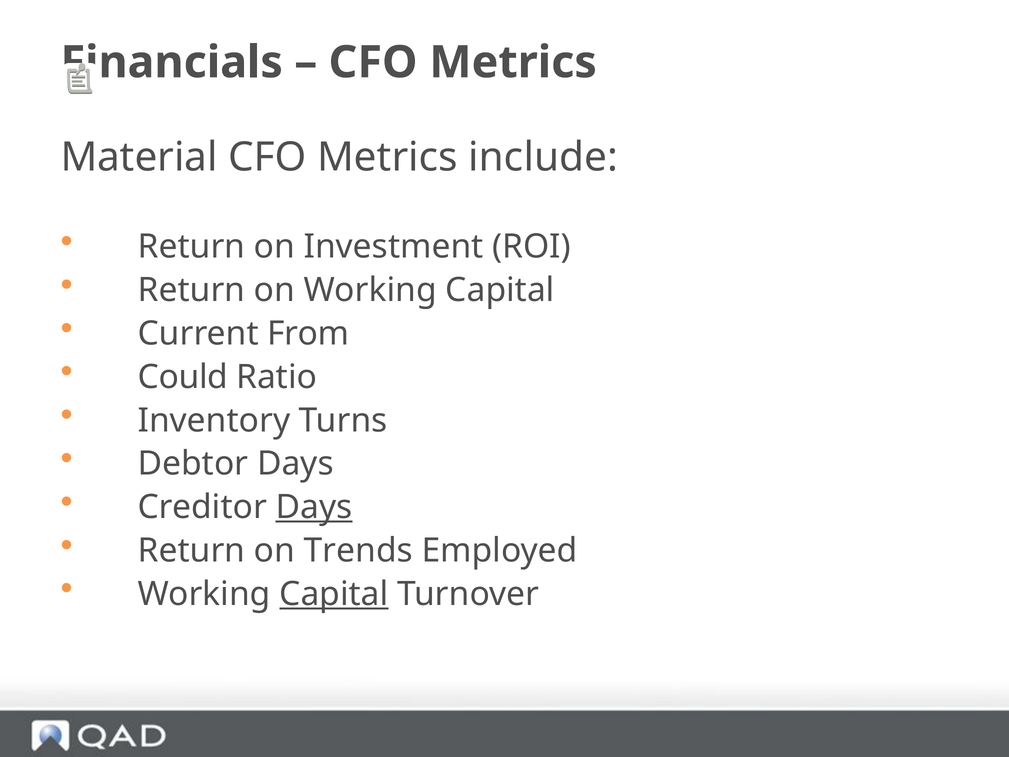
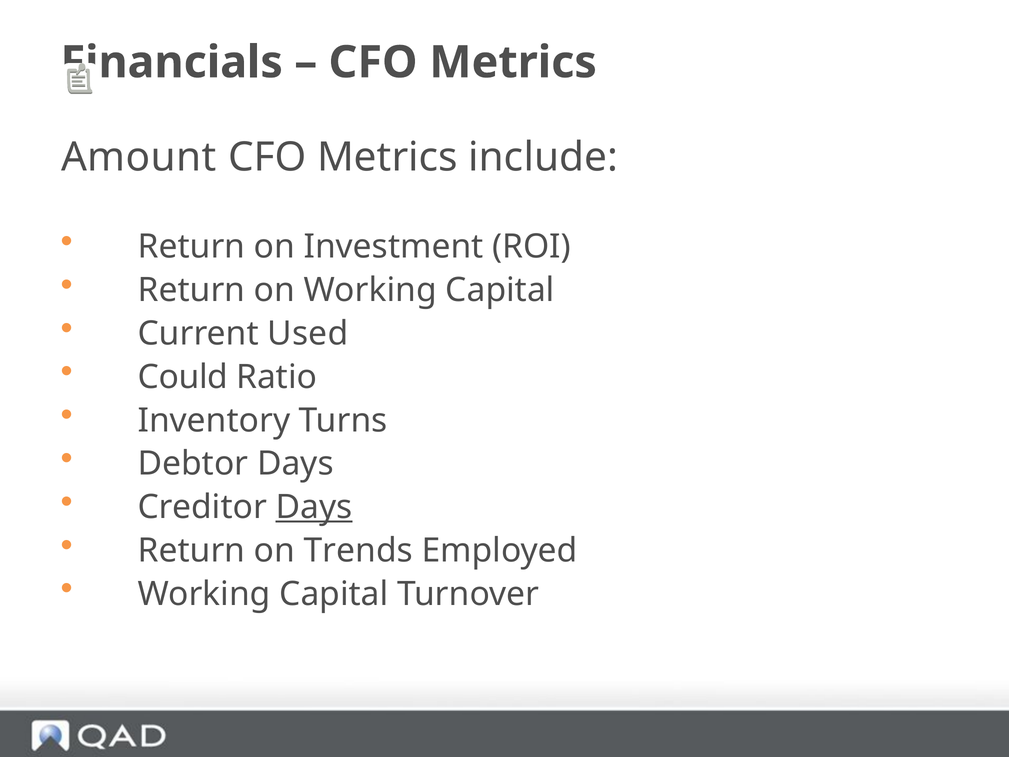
Material: Material -> Amount
From: From -> Used
Capital at (334, 594) underline: present -> none
